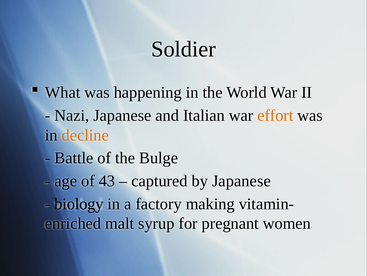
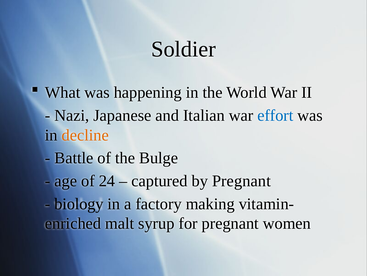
effort colour: orange -> blue
43: 43 -> 24
by Japanese: Japanese -> Pregnant
